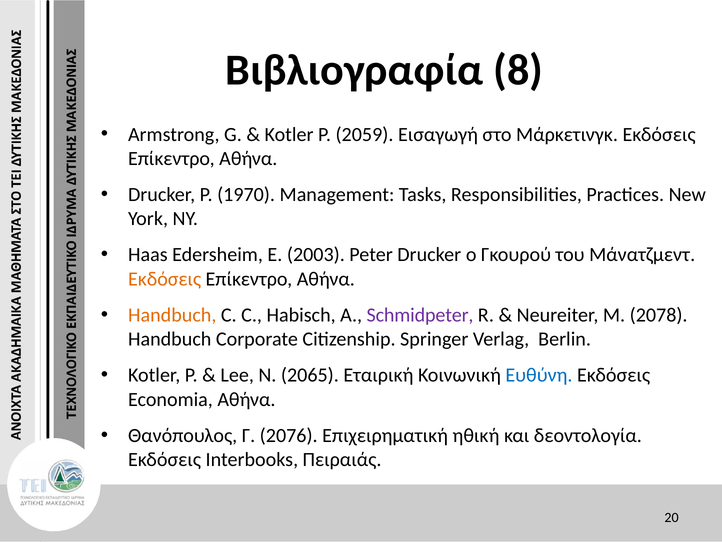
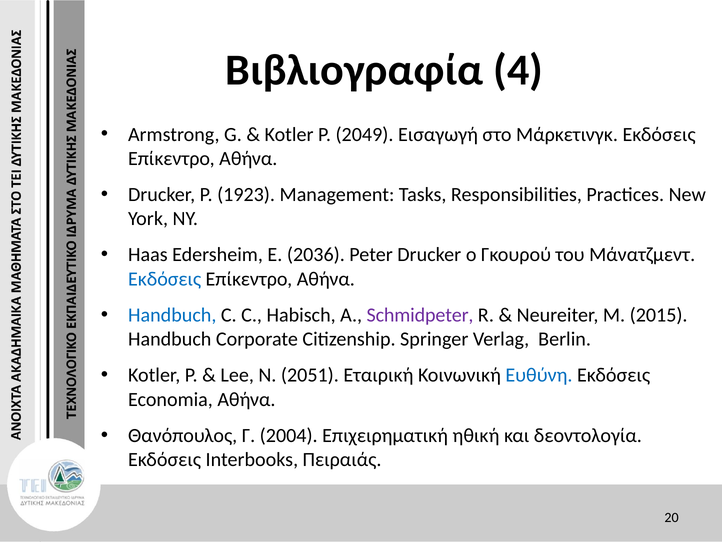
8: 8 -> 4
2059: 2059 -> 2049
1970: 1970 -> 1923
2003: 2003 -> 2036
Εκδόσεις at (165, 279) colour: orange -> blue
Handbuch at (172, 315) colour: orange -> blue
2078: 2078 -> 2015
2065: 2065 -> 2051
2076: 2076 -> 2004
